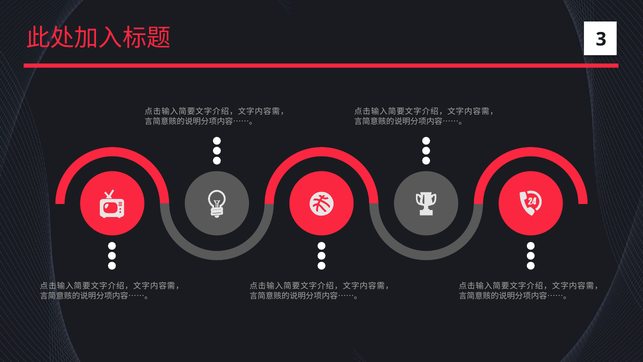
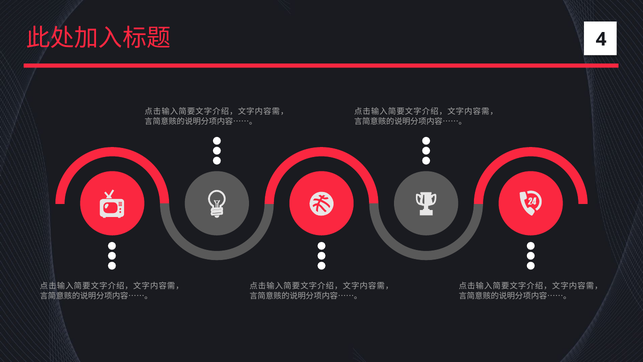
3: 3 -> 4
